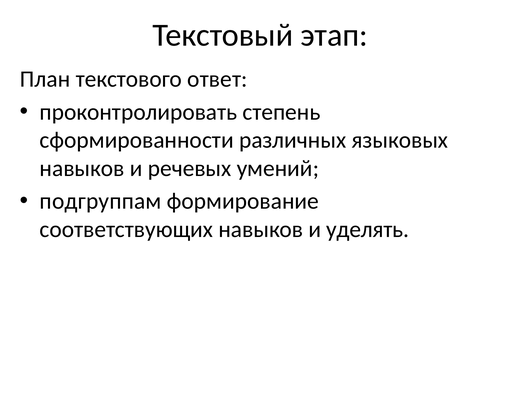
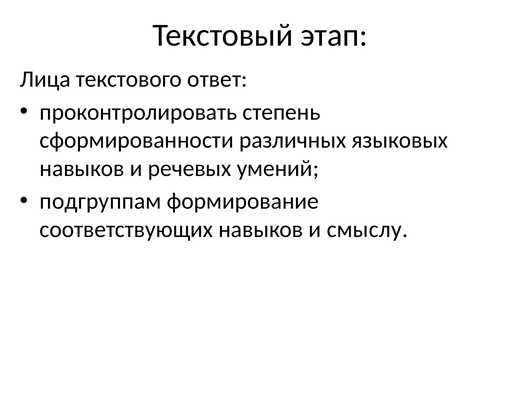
План: План -> Лица
уделять: уделять -> смыслу
